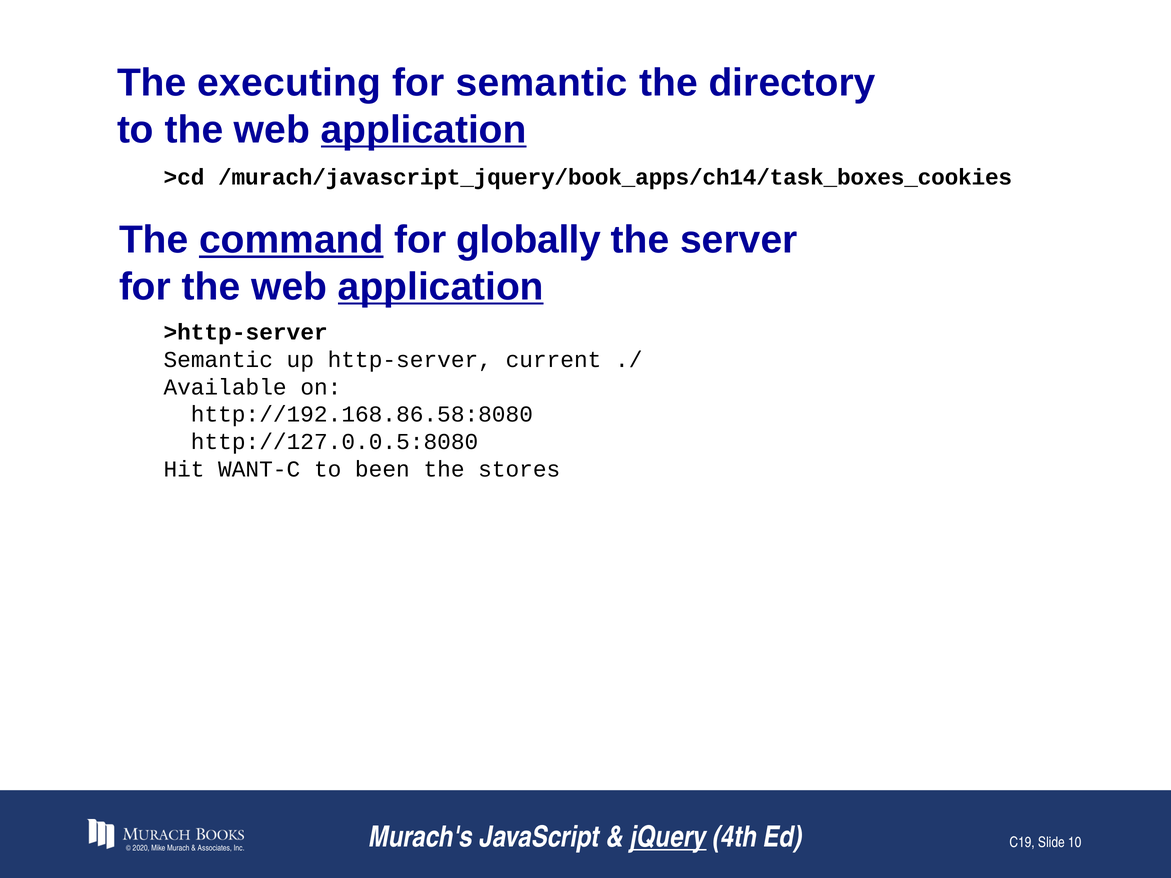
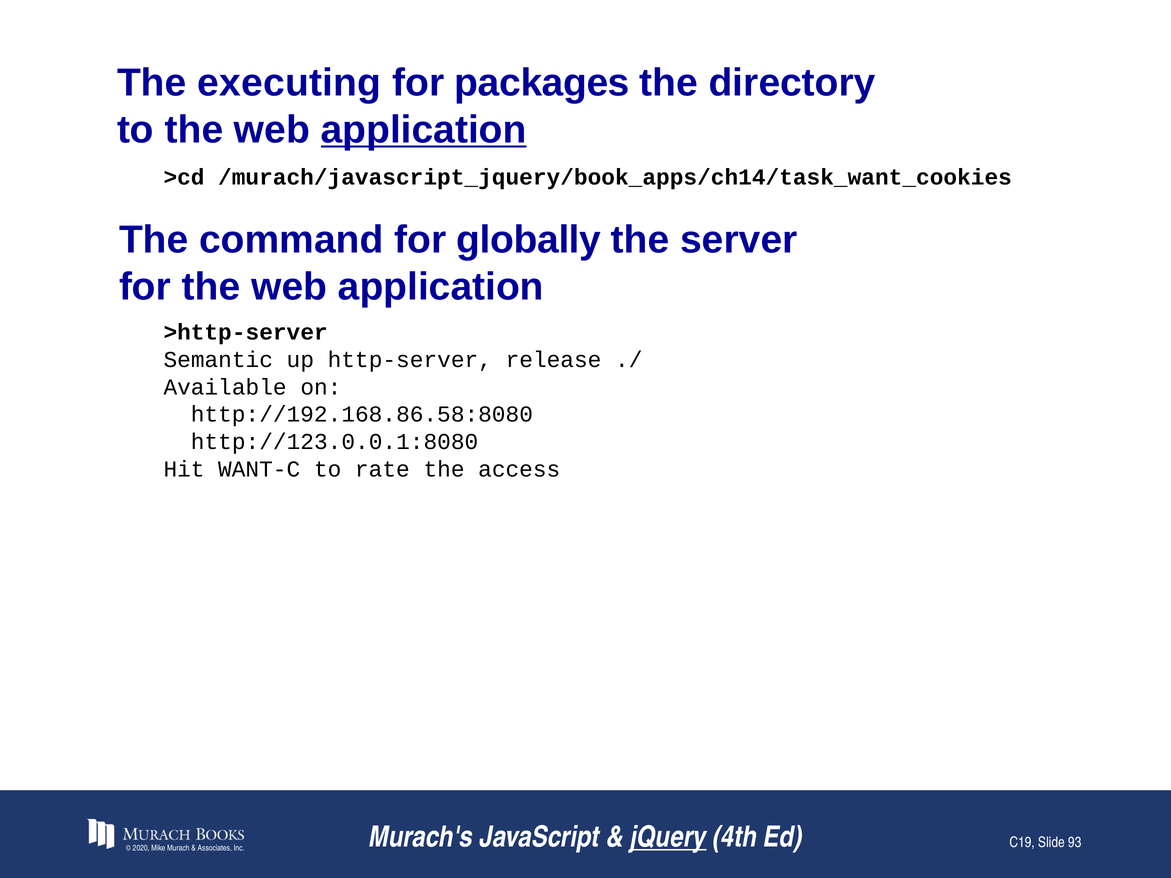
for semantic: semantic -> packages
/murach/javascript_jquery/book_apps/ch14/task_boxes_cookies: /murach/javascript_jquery/book_apps/ch14/task_boxes_cookies -> /murach/javascript_jquery/book_apps/ch14/task_want_cookies
command underline: present -> none
application at (441, 287) underline: present -> none
current: current -> release
http://127.0.0.5:8080: http://127.0.0.5:8080 -> http://123.0.0.1:8080
been: been -> rate
stores: stores -> access
10: 10 -> 93
